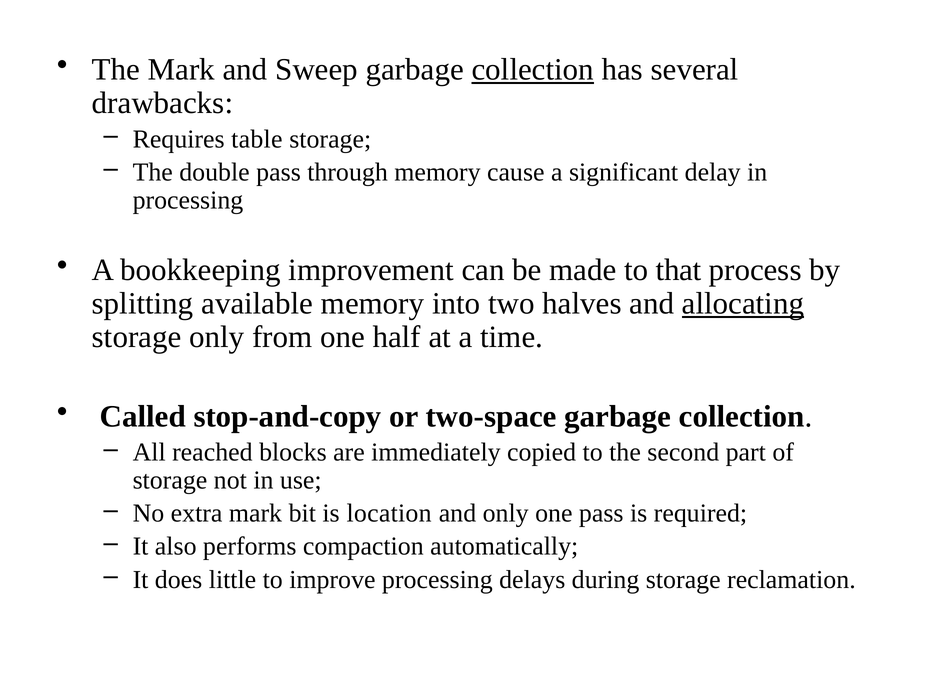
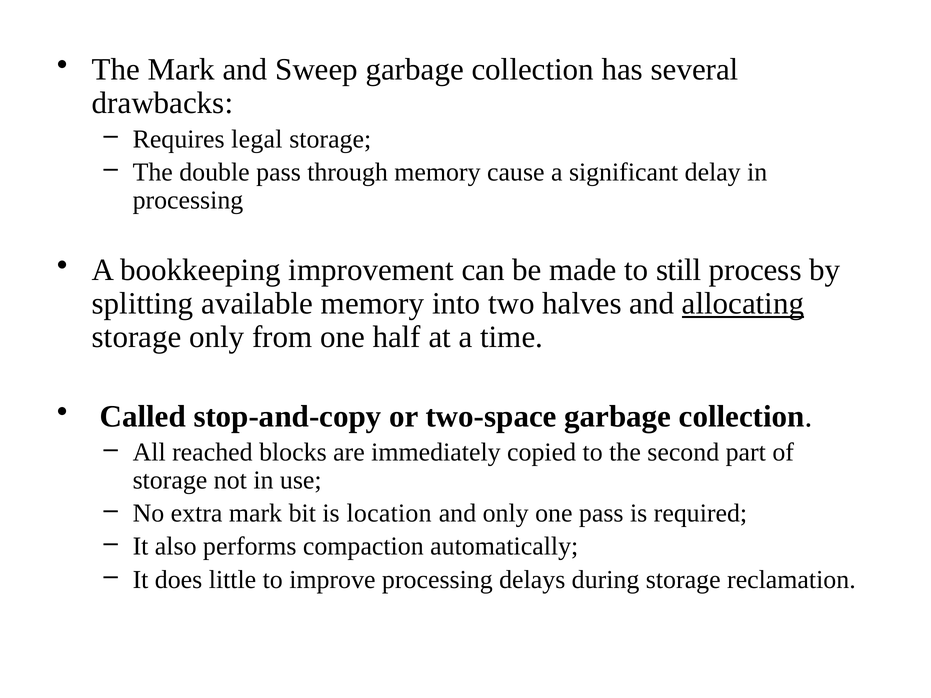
collection at (533, 70) underline: present -> none
table: table -> legal
that: that -> still
